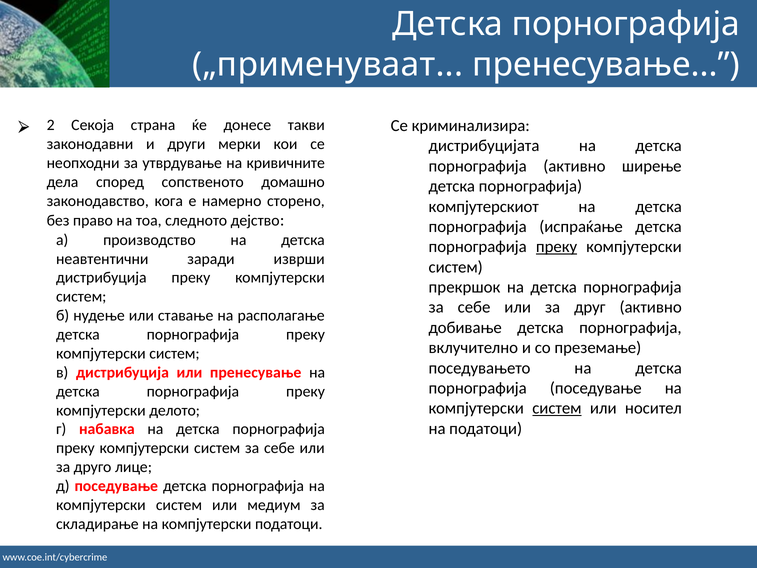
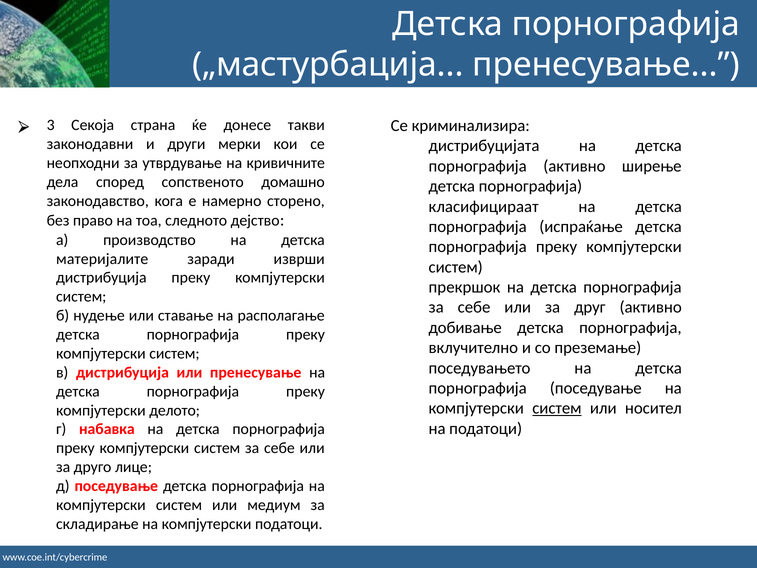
„применуваат: „применуваат -> „мастурбација
2: 2 -> 3
компјутерскиот: компјутерскиот -> класифицираат
преку at (557, 247) underline: present -> none
неавтентични: неавтентични -> материјалите
